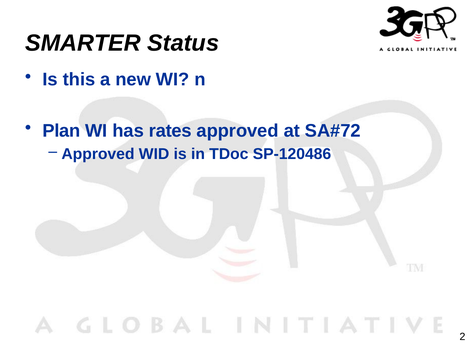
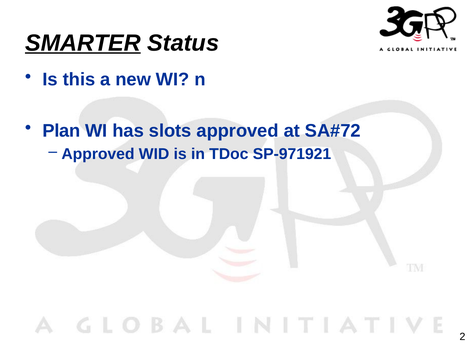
SMARTER underline: none -> present
rates: rates -> slots
SP-120486: SP-120486 -> SP-971921
